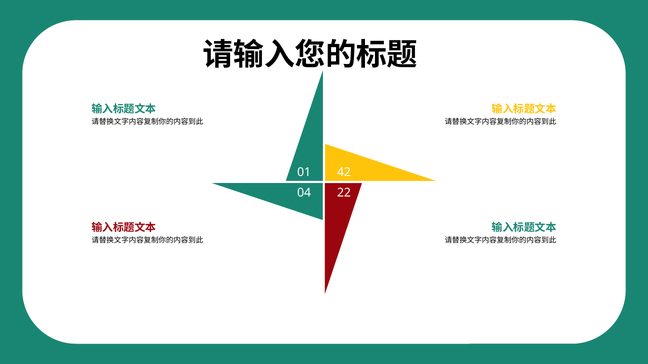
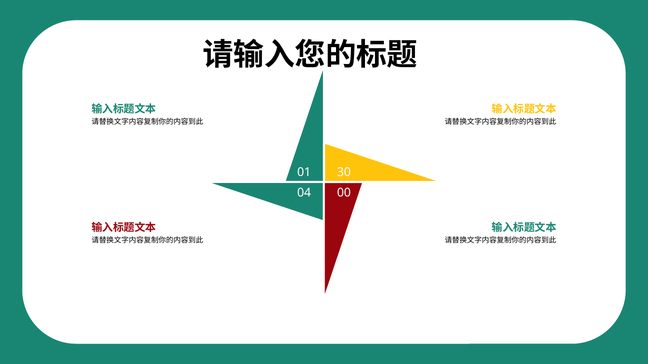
42: 42 -> 30
22: 22 -> 00
